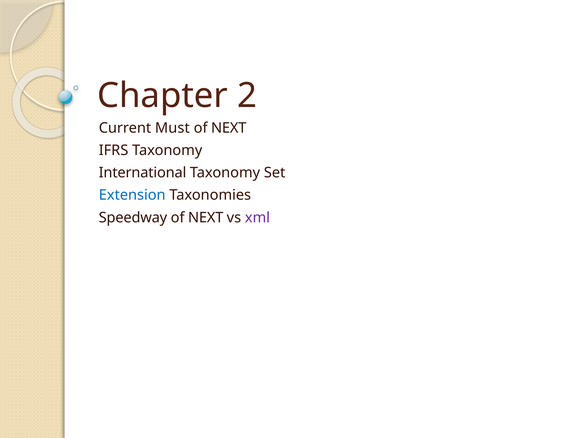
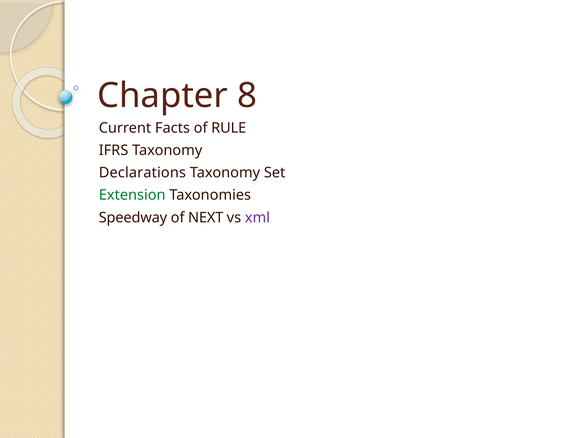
2: 2 -> 8
Must: Must -> Facts
NEXT at (229, 128): NEXT -> RULE
International: International -> Declarations
Extension colour: blue -> green
